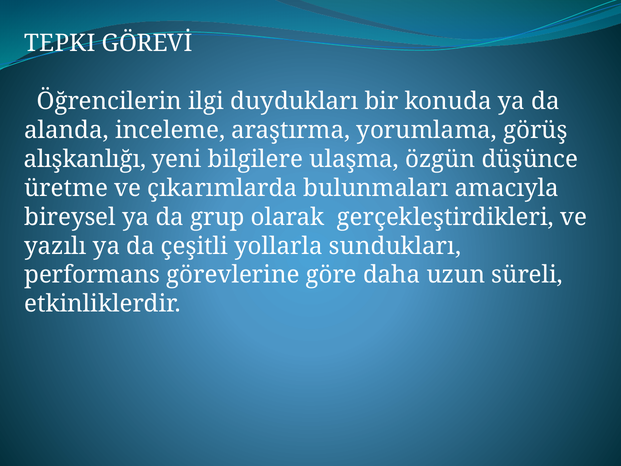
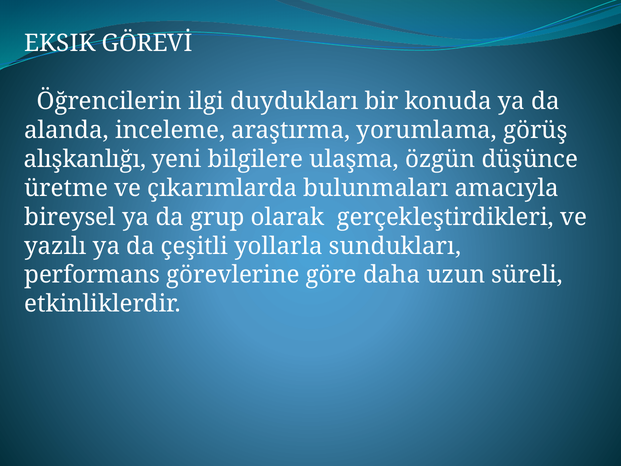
TEPKI: TEPKI -> EKSIK
